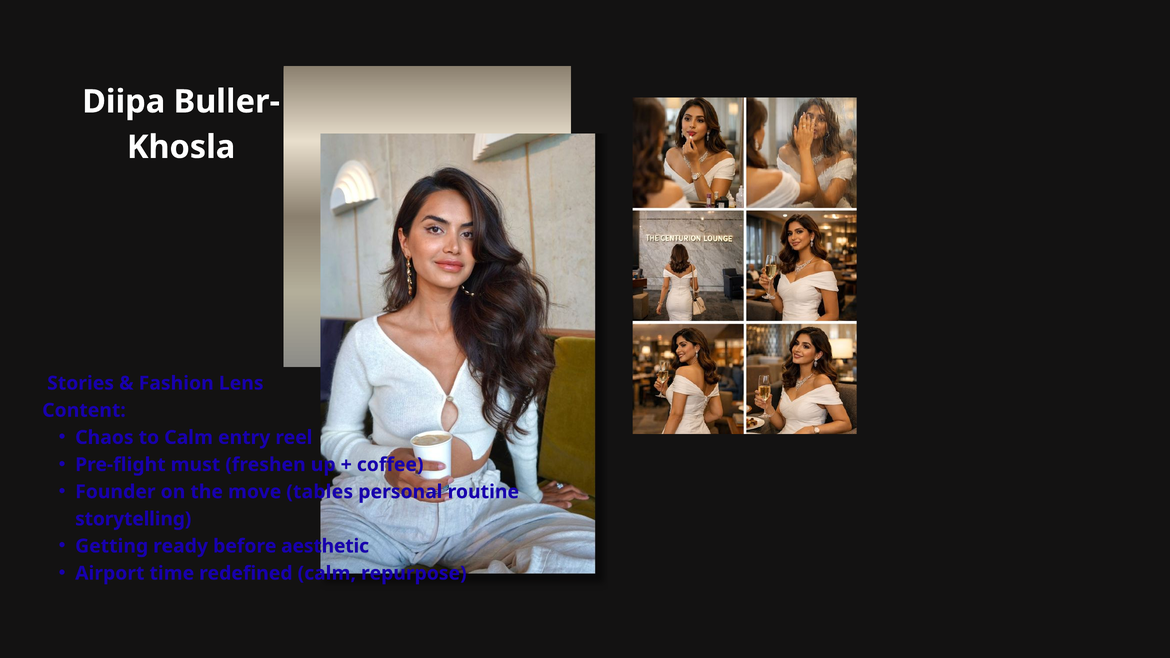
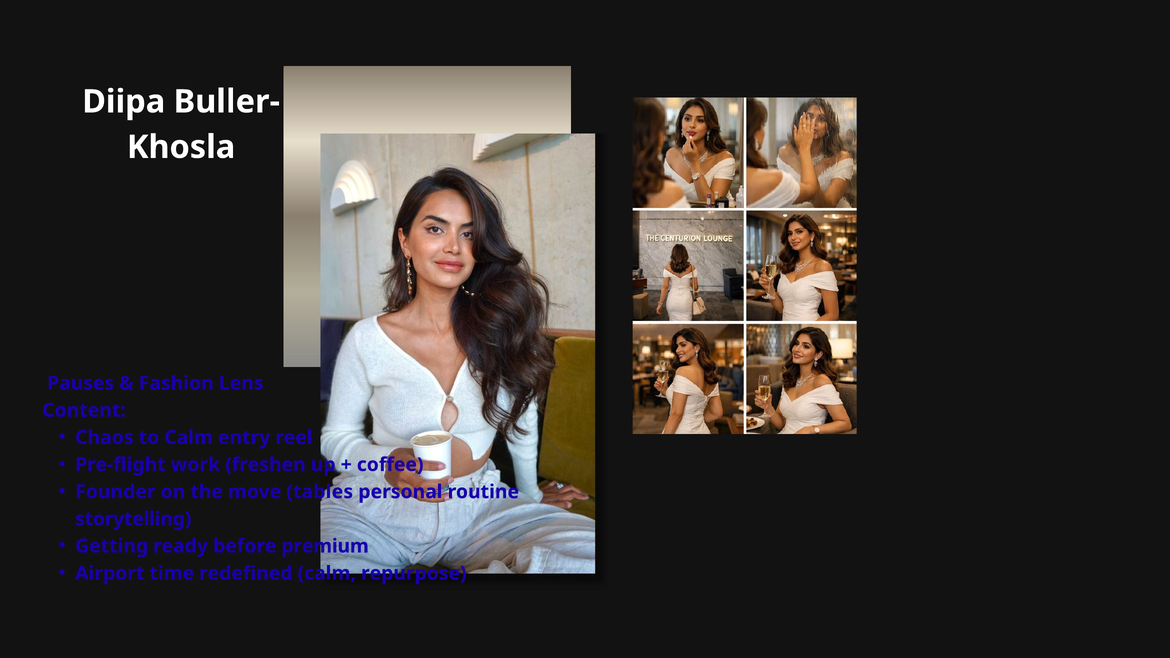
Stories: Stories -> Pauses
must: must -> work
aesthetic: aesthetic -> premium
